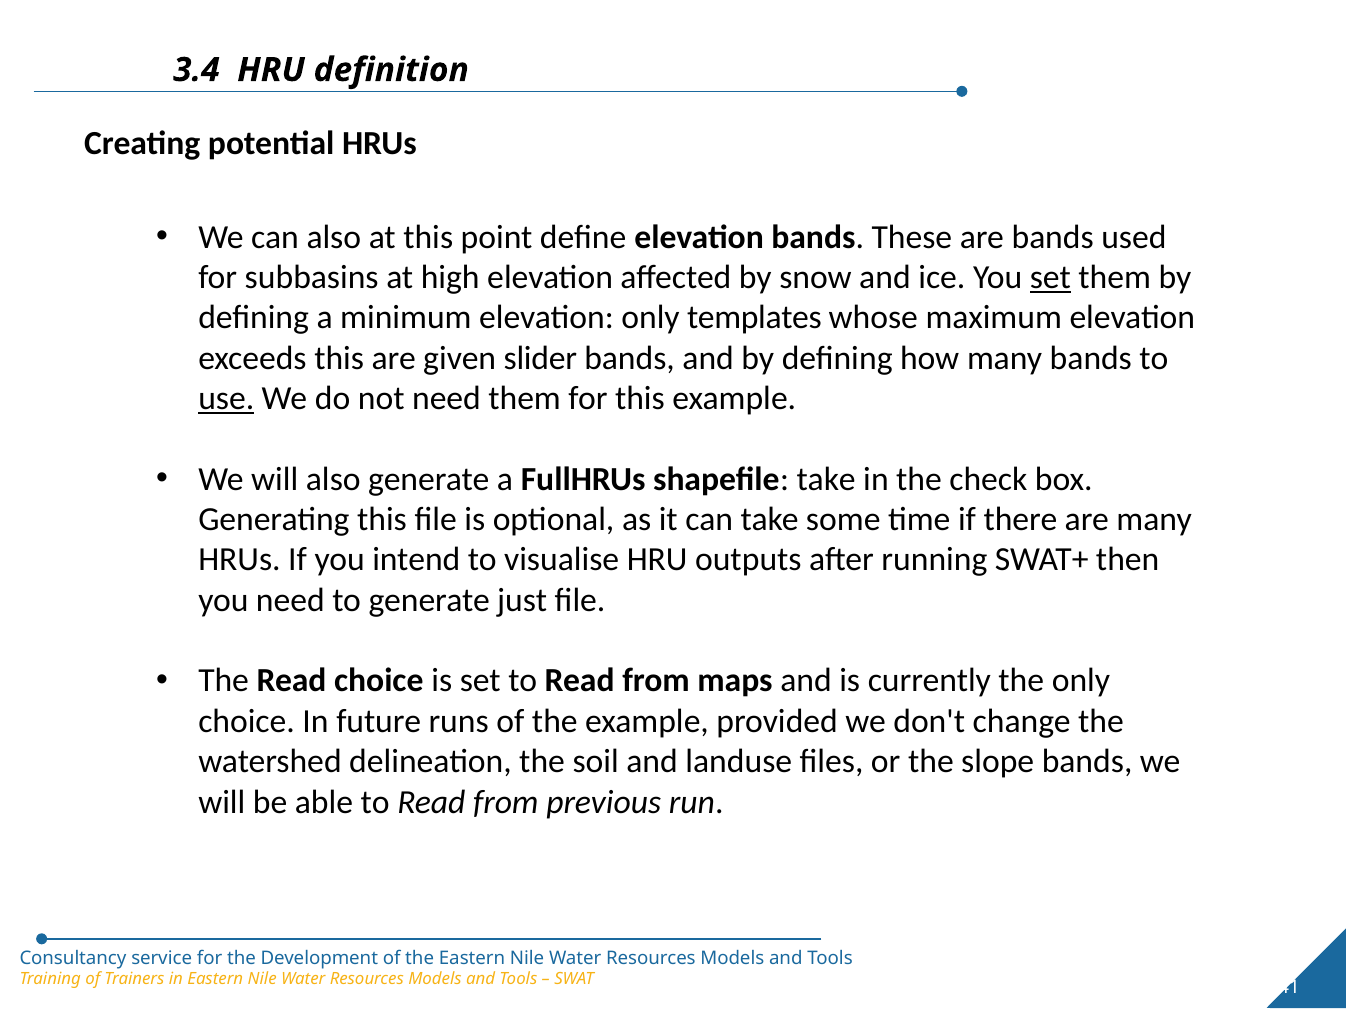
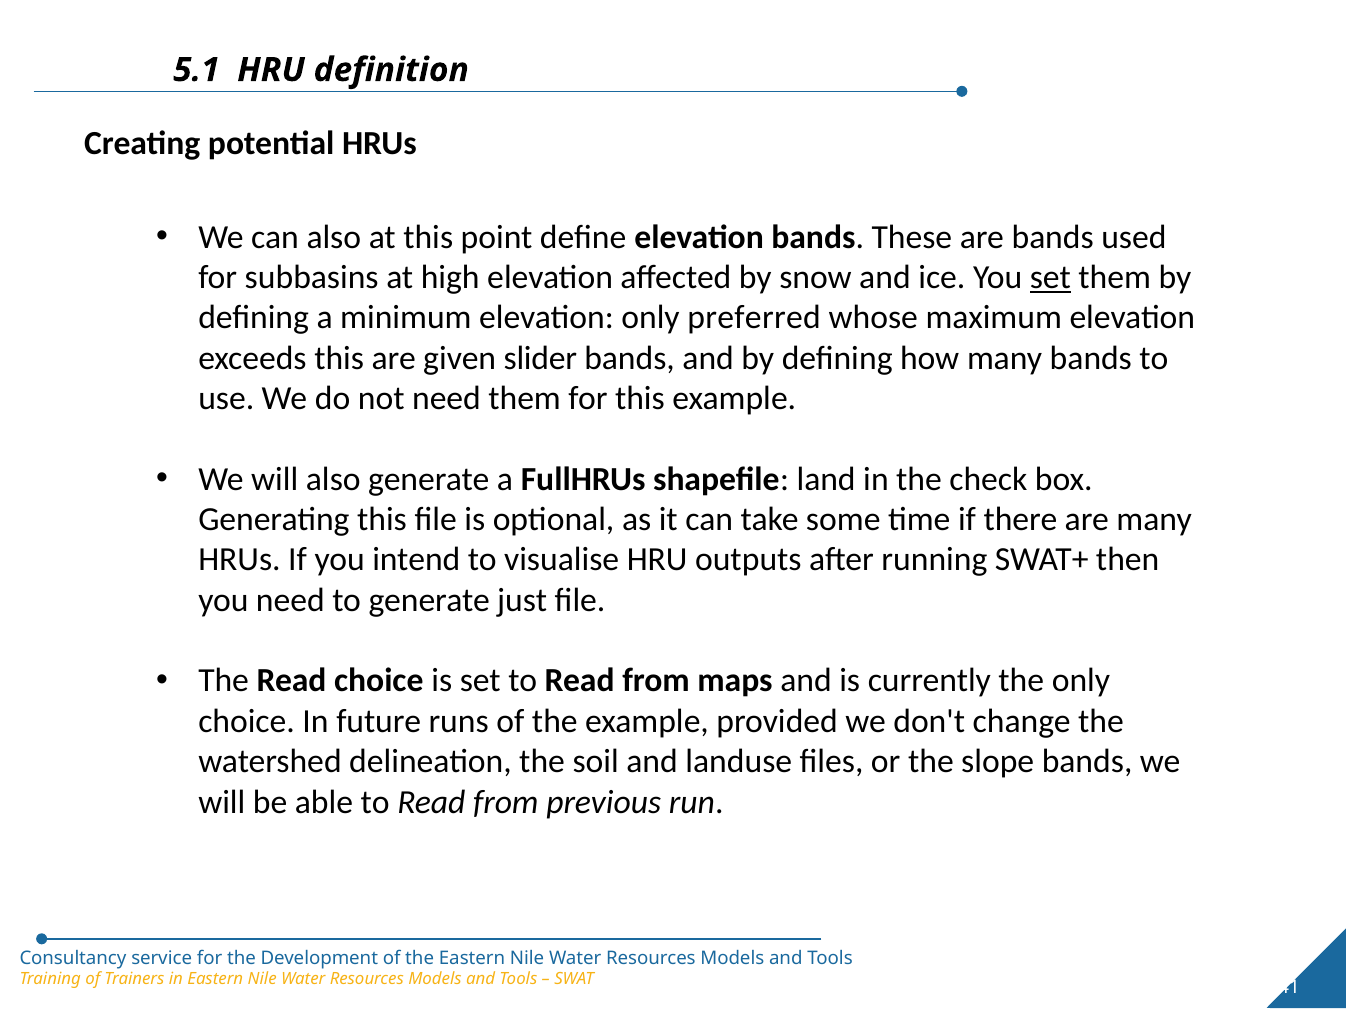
3.4: 3.4 -> 5.1
templates: templates -> preferred
use underline: present -> none
shapefile take: take -> land
